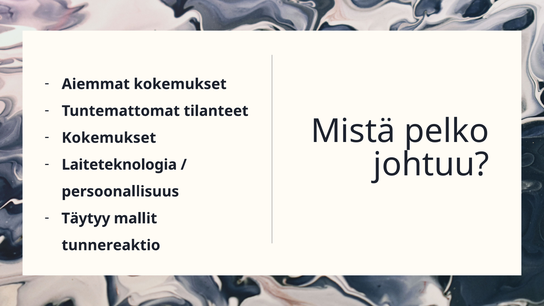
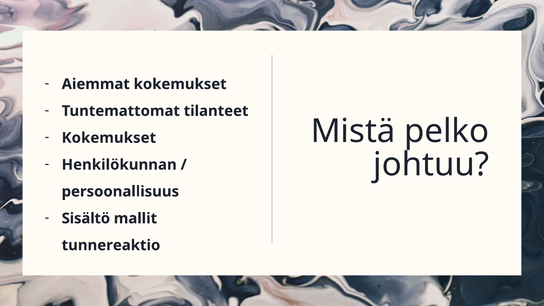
Laiteteknologia: Laiteteknologia -> Henkilökunnan
Täytyy: Täytyy -> Sisältö
